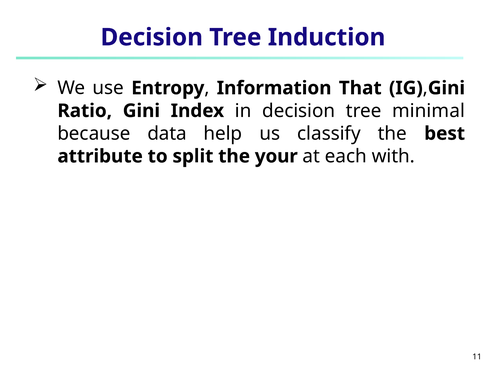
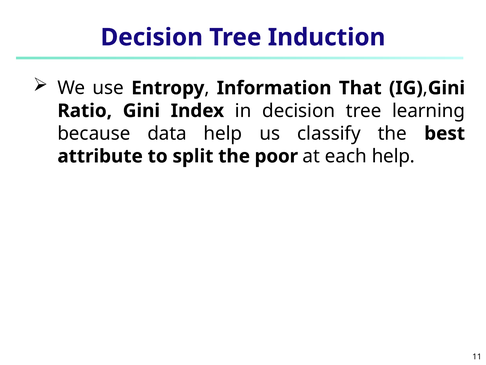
minimal: minimal -> learning
your: your -> poor
each with: with -> help
